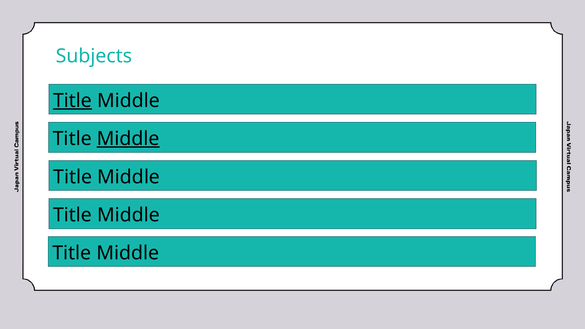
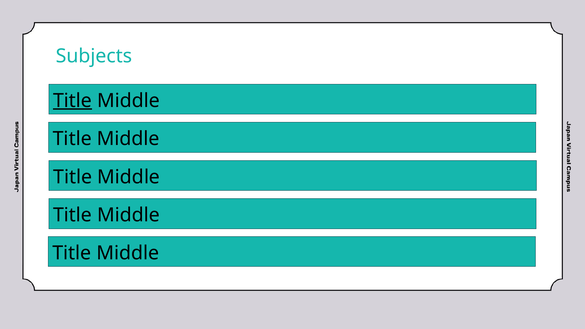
Middle at (128, 139) underline: present -> none
